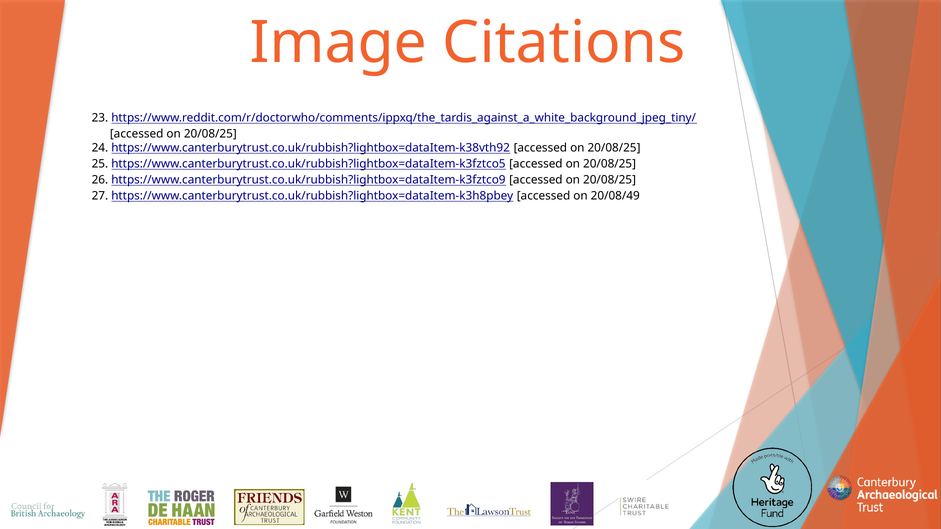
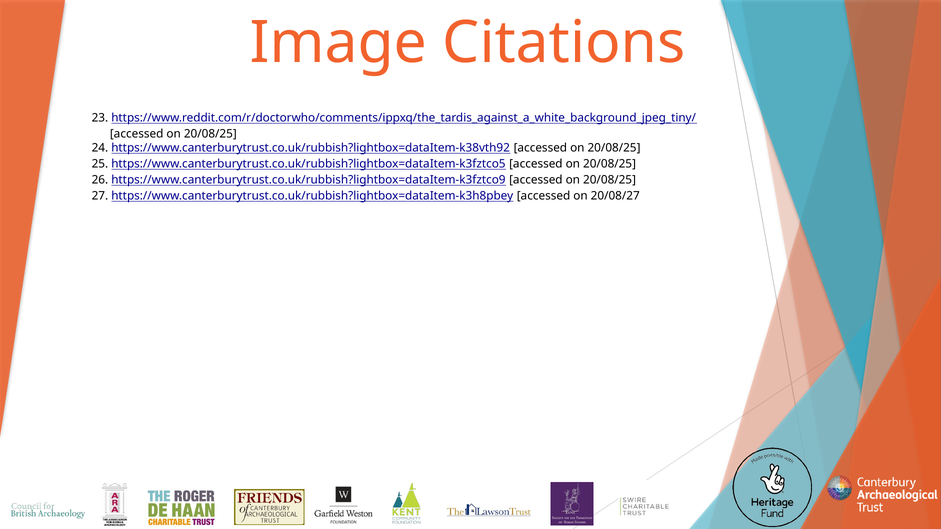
20/08/49: 20/08/49 -> 20/08/27
